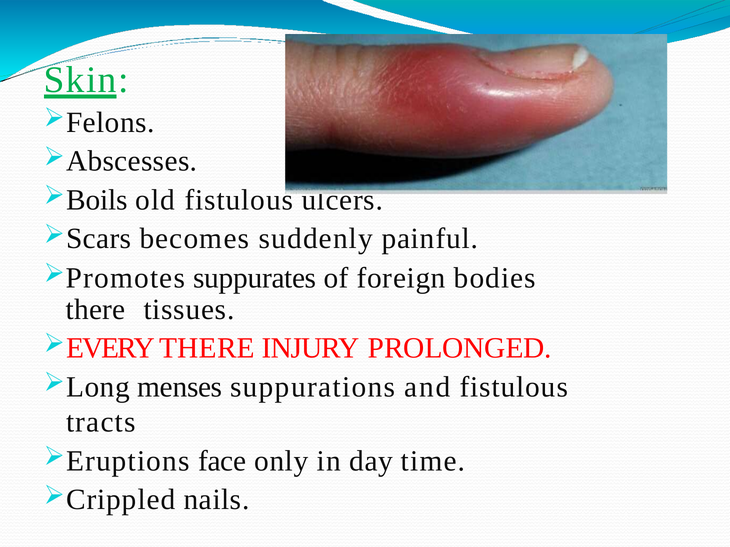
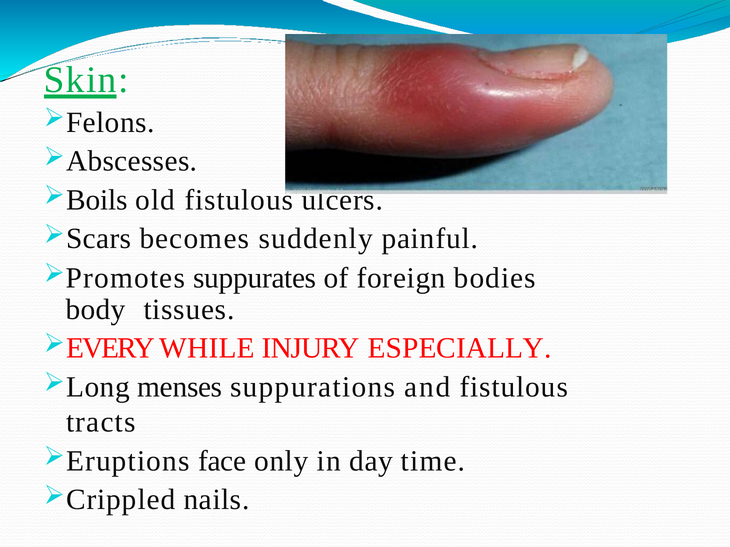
there at (96, 310): there -> body
THERE at (207, 348): THERE -> WHILE
PROLONGED: PROLONGED -> ESPECIALLY
